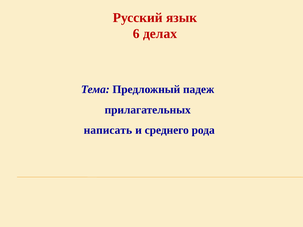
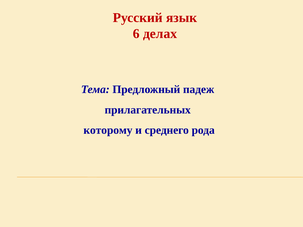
написать: написать -> которому
